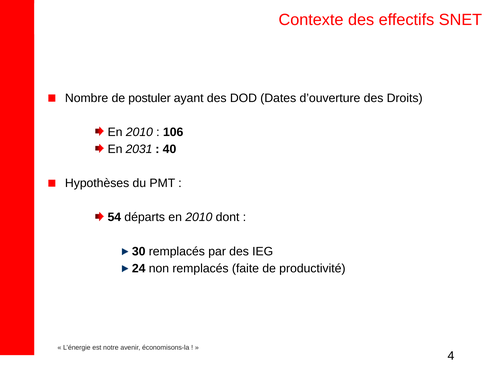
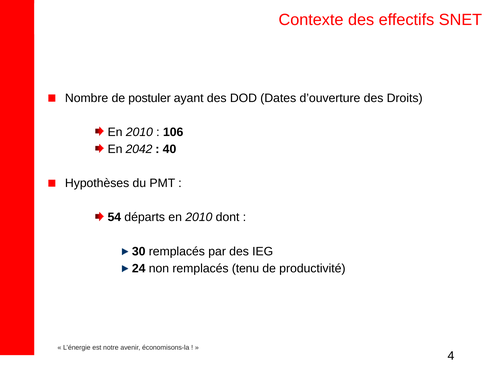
2031: 2031 -> 2042
faite: faite -> tenu
